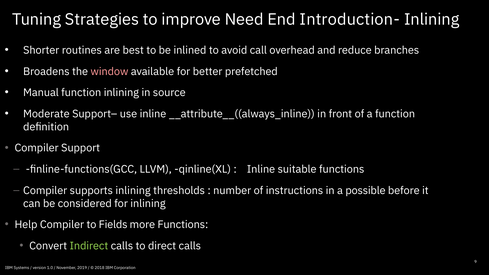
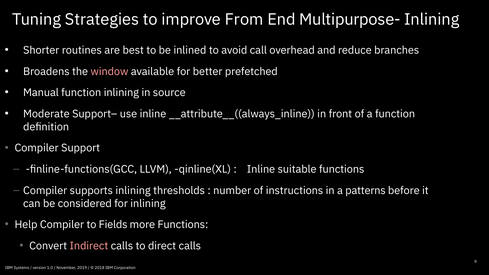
Need: Need -> From
Introduction-: Introduction- -> Multipurpose-
possible: possible -> patterns
Indirect colour: light green -> pink
